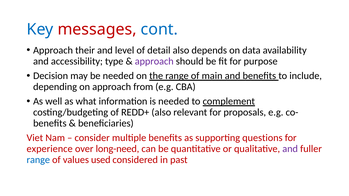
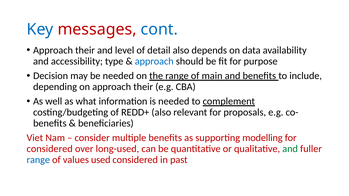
approach at (154, 61) colour: purple -> blue
on approach from: from -> their
questions: questions -> modelling
experience at (50, 149): experience -> considered
long-need: long-need -> long-used
and at (290, 149) colour: purple -> green
